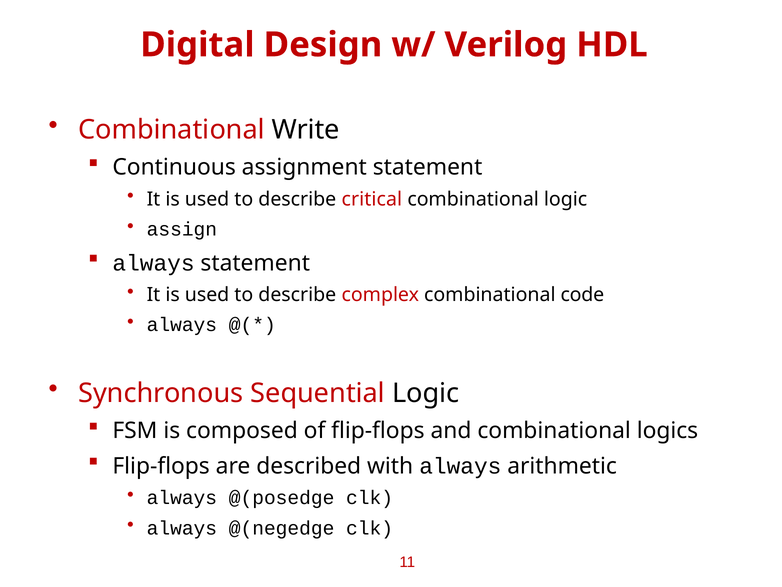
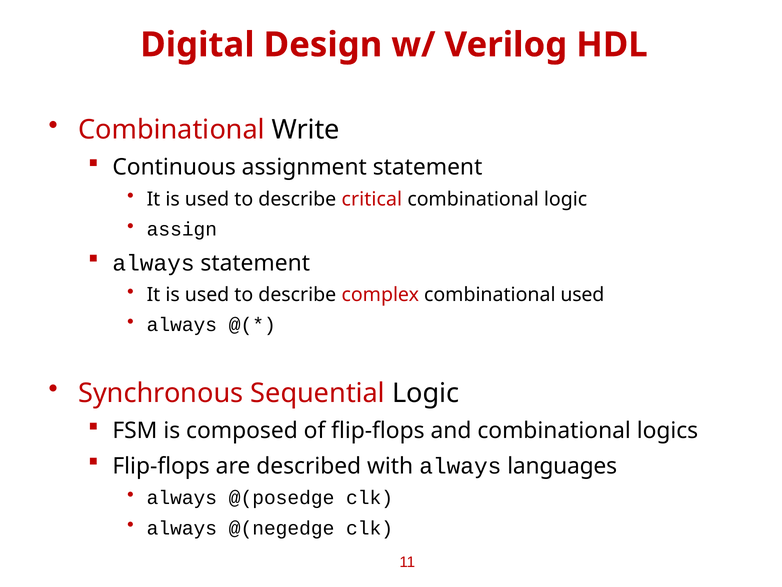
combinational code: code -> used
arithmetic: arithmetic -> languages
